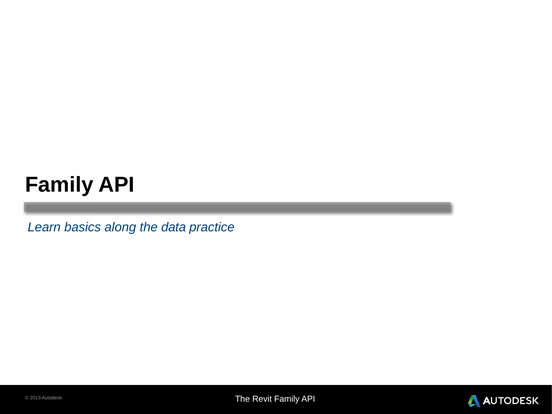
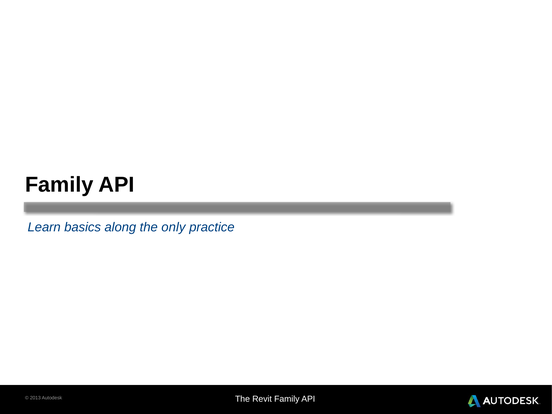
data: data -> only
